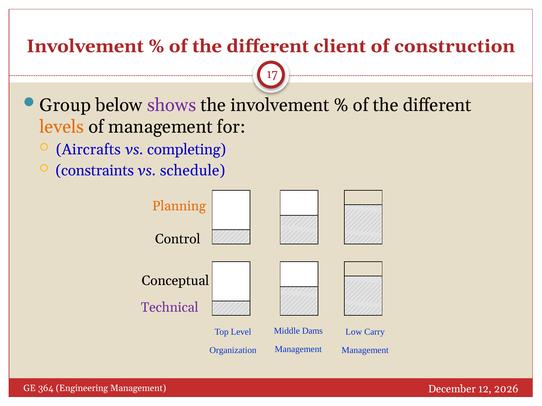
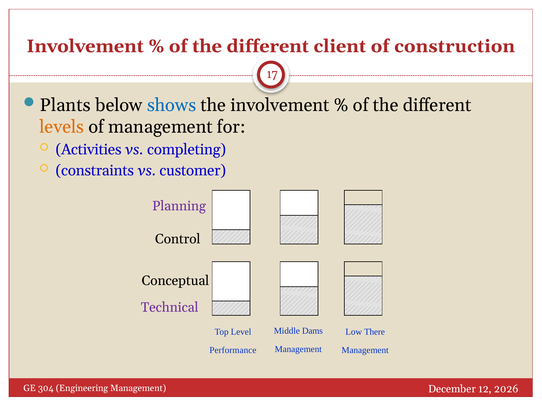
Group: Group -> Plants
shows colour: purple -> blue
Aircrafts: Aircrafts -> Activities
schedule: schedule -> customer
Planning colour: orange -> purple
Carry: Carry -> There
Organization: Organization -> Performance
364: 364 -> 304
